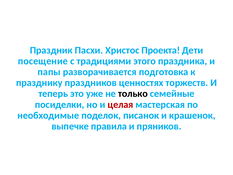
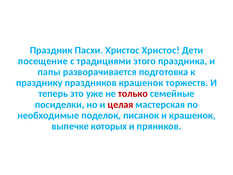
Христос Проекта: Проекта -> Христос
праздников ценностях: ценностях -> крашенок
только colour: black -> red
правила: правила -> которых
